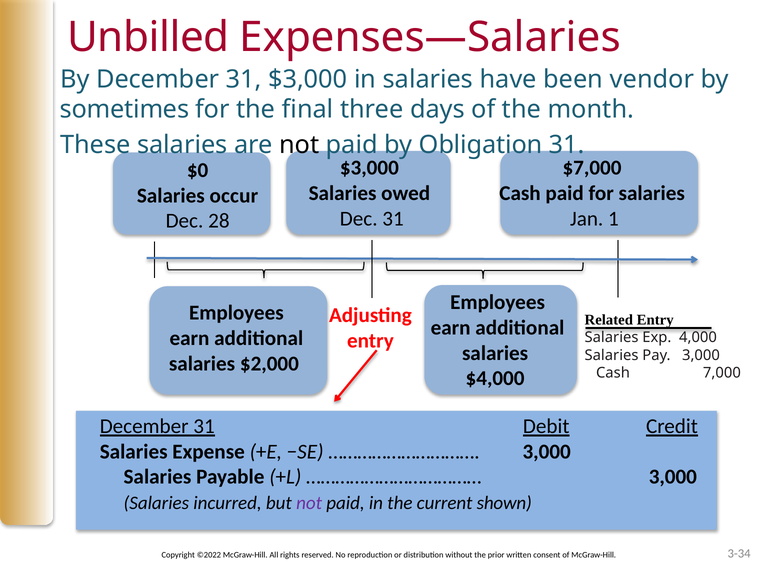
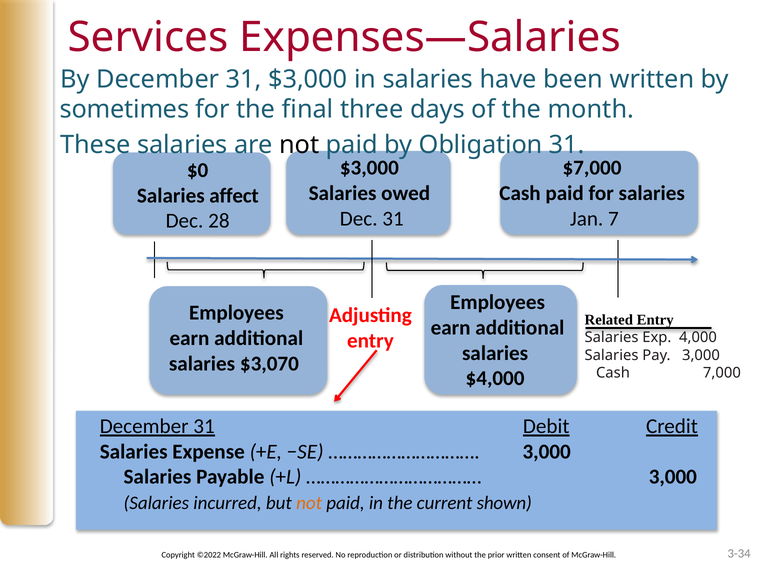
Unbilled: Unbilled -> Services
been vendor: vendor -> written
occur: occur -> affect
1: 1 -> 7
$2,000: $2,000 -> $3,070
not at (309, 503) colour: purple -> orange
